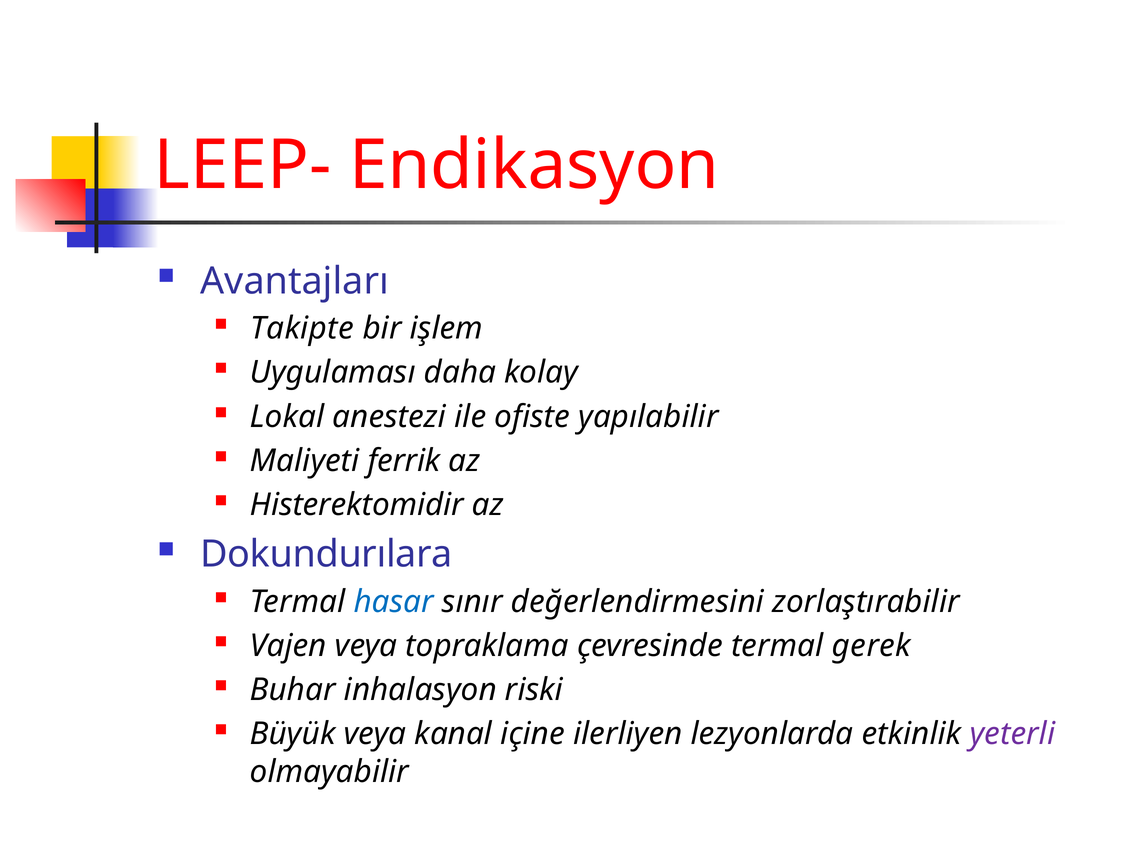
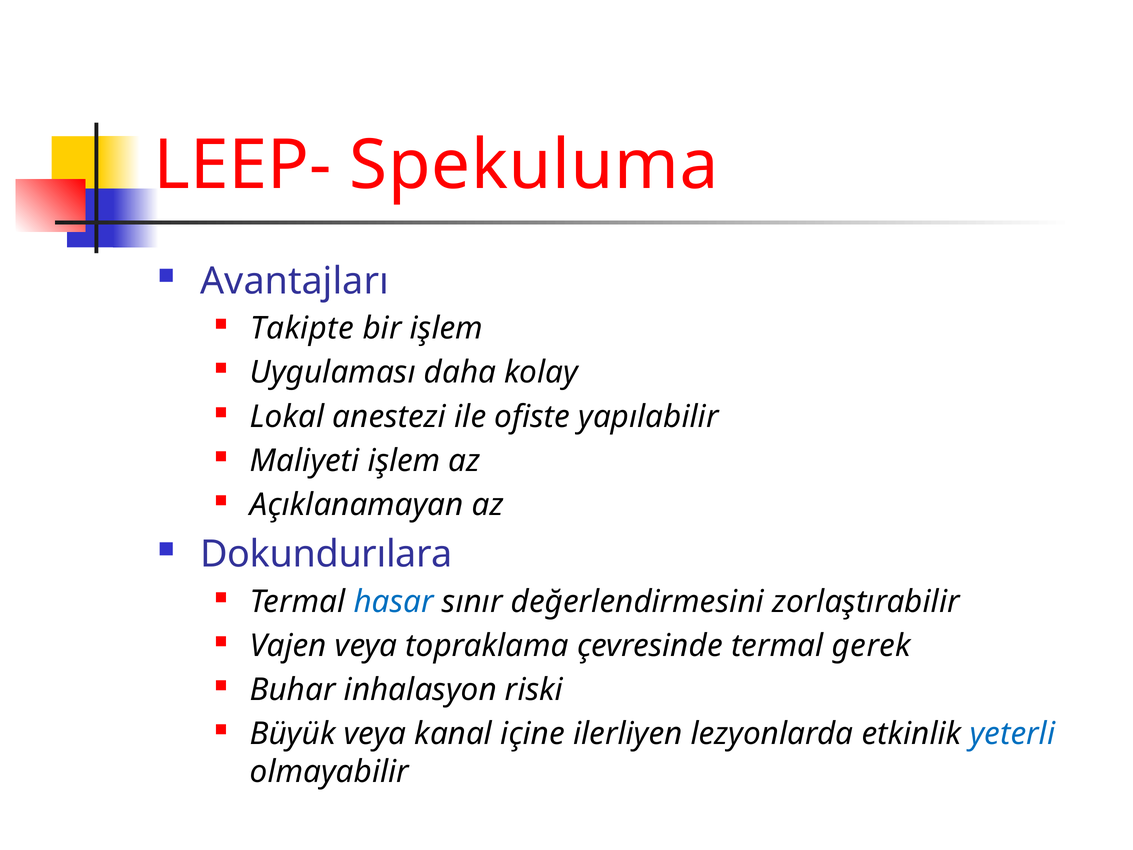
Endikasyon: Endikasyon -> Spekuluma
Maliyeti ferrik: ferrik -> işlem
Histerektomidir: Histerektomidir -> Açıklanamayan
yeterli colour: purple -> blue
